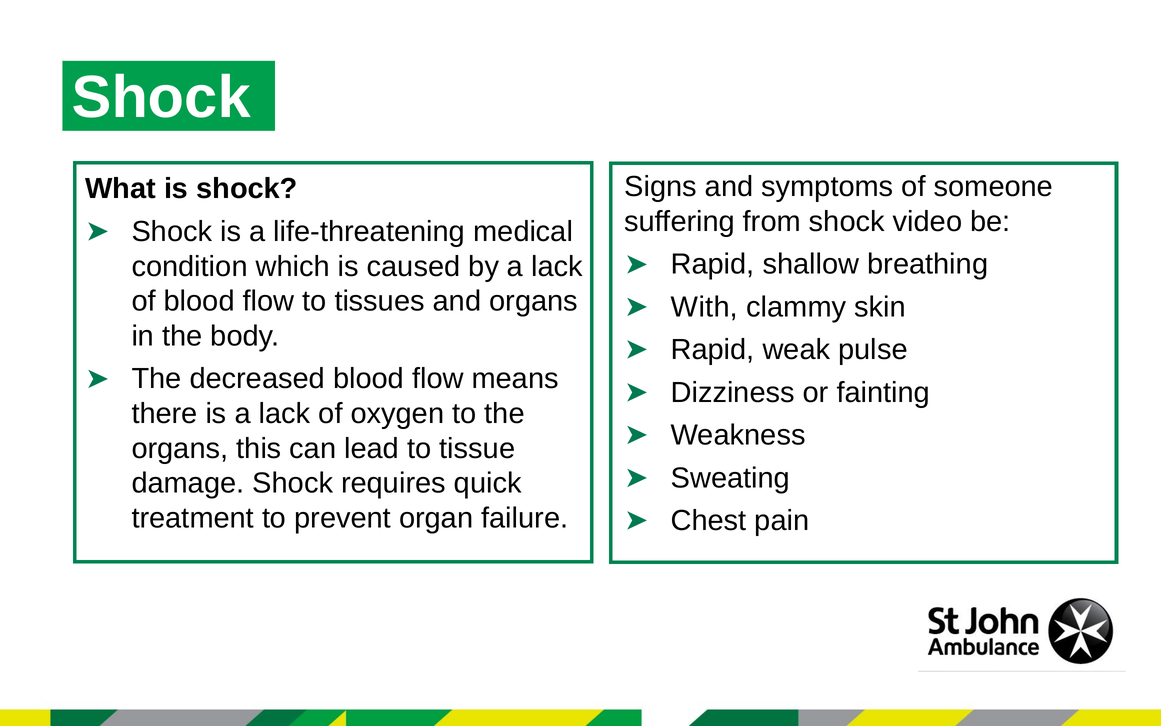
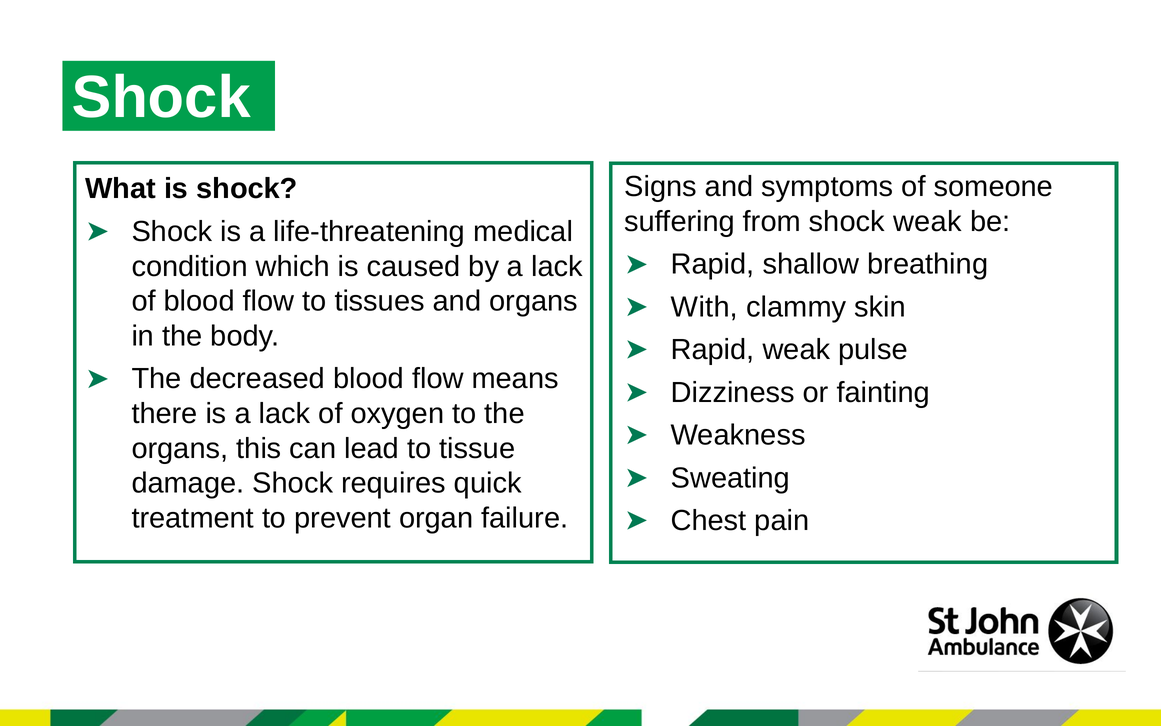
shock video: video -> weak
